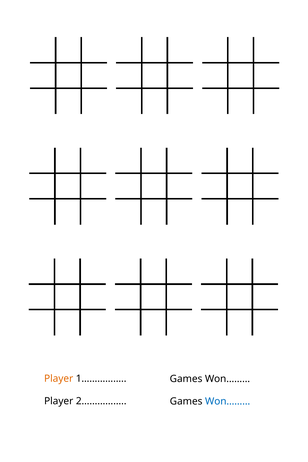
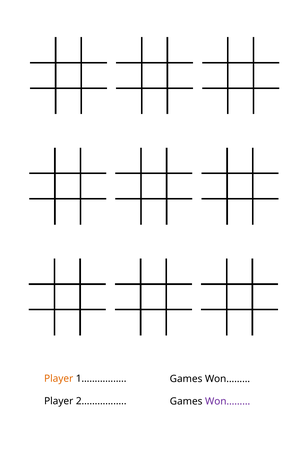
Won……… at (228, 401) colour: blue -> purple
